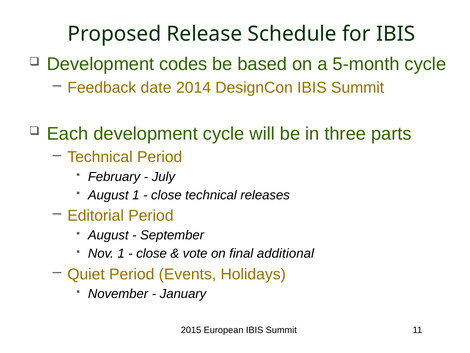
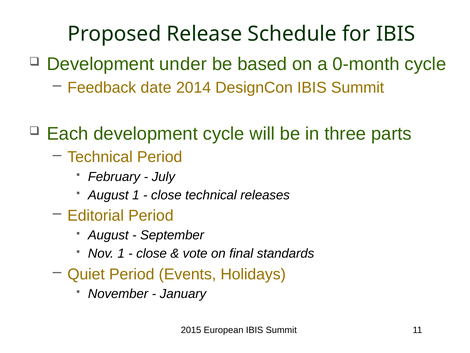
codes: codes -> under
5-month: 5-month -> 0-month
additional: additional -> standards
